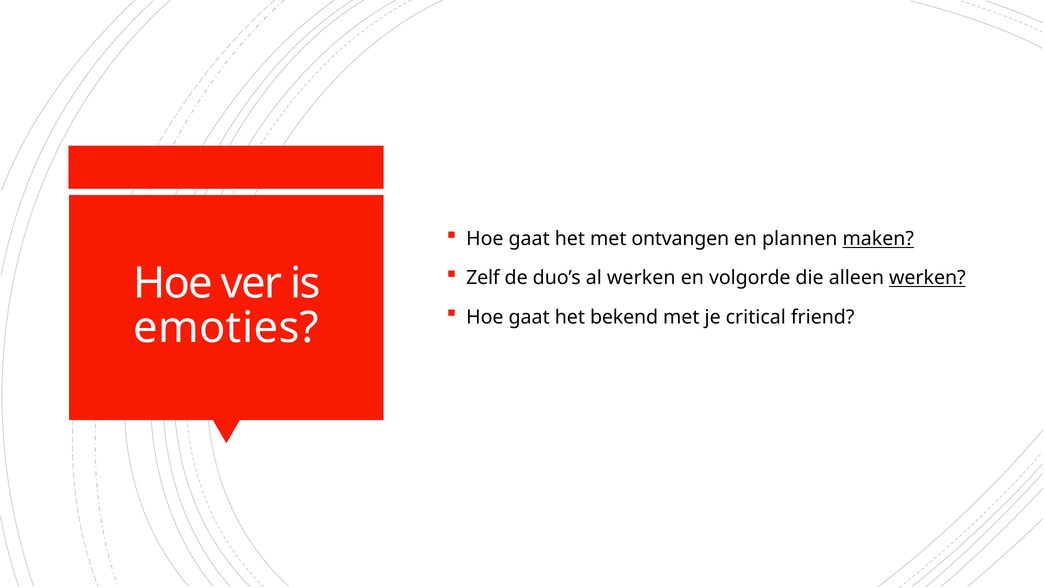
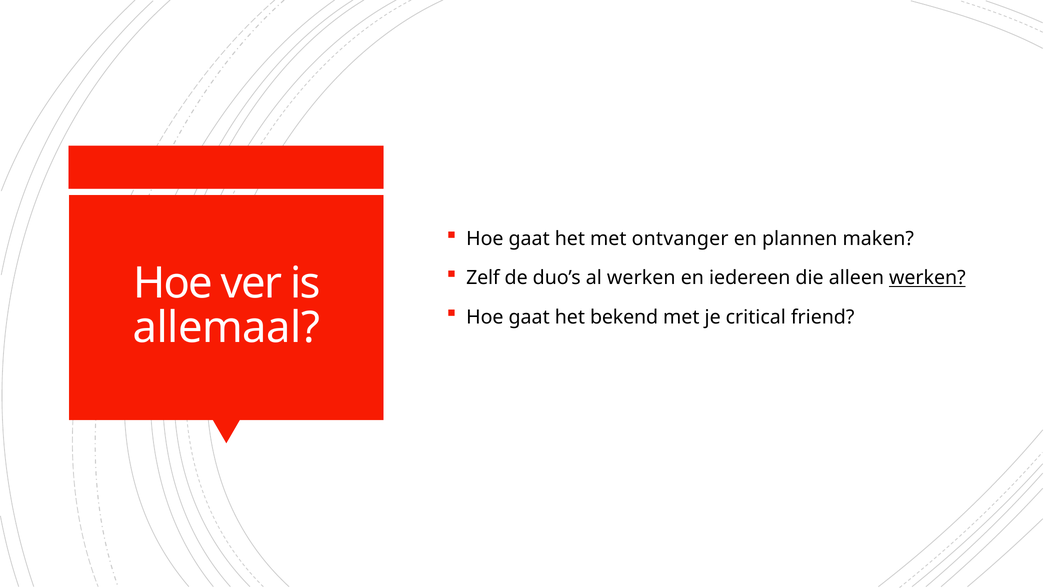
ontvangen: ontvangen -> ontvanger
maken underline: present -> none
volgorde: volgorde -> iedereen
emoties: emoties -> allemaal
